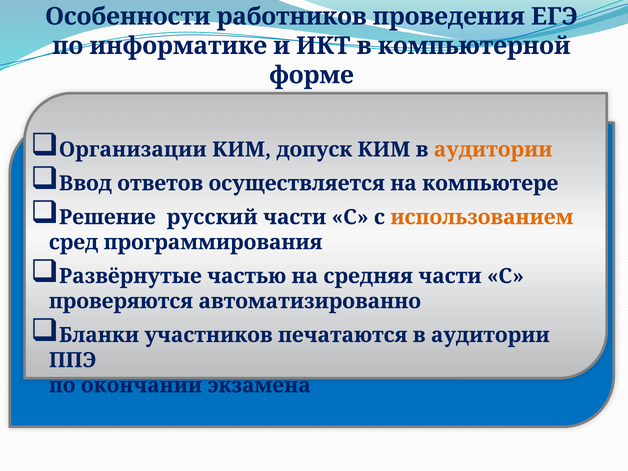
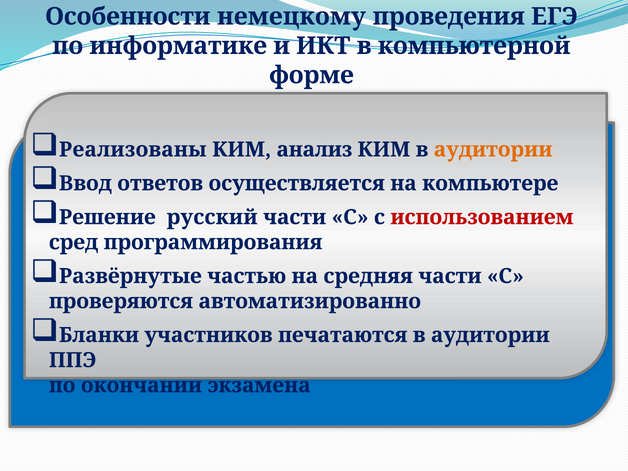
работников: работников -> немецкому
Организации: Организации -> Реализованы
допуск: допуск -> анализ
использованием colour: orange -> red
